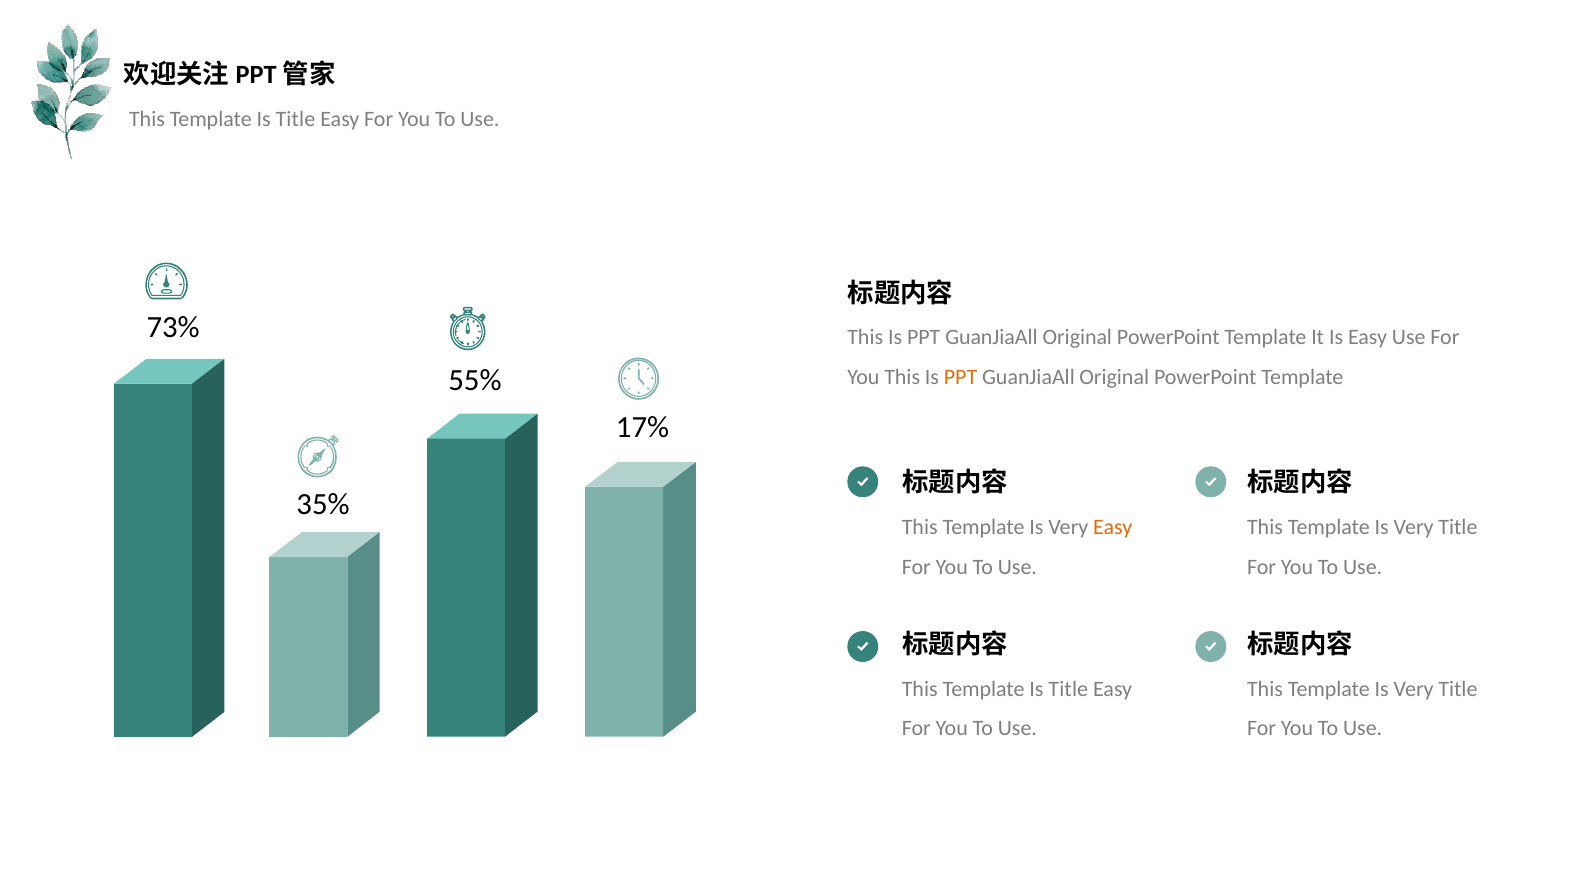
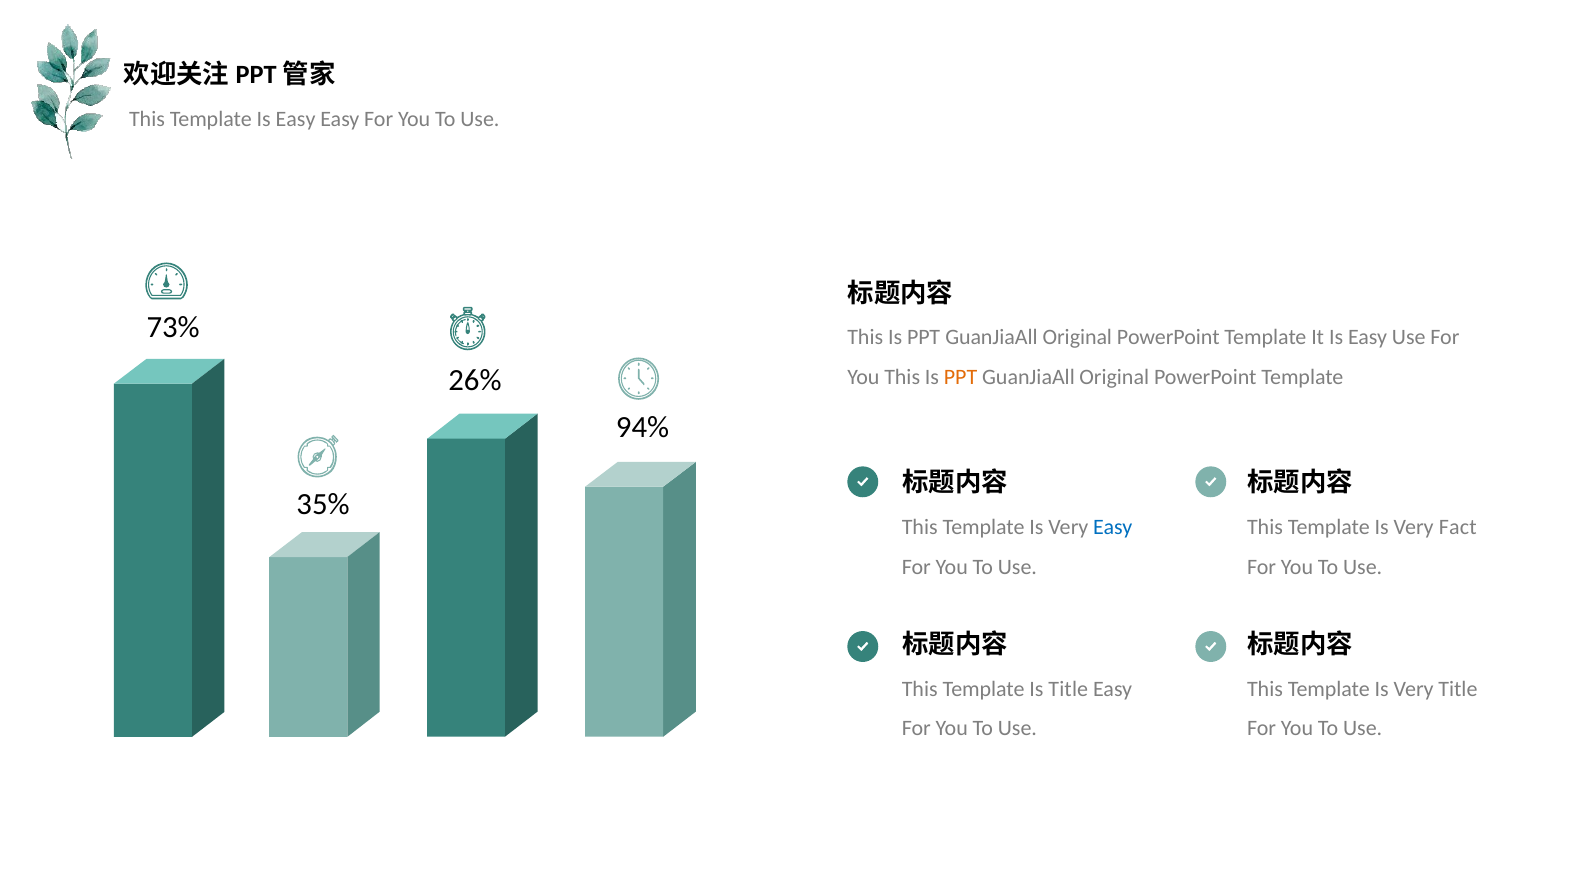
Title at (295, 119): Title -> Easy
55%: 55% -> 26%
17%: 17% -> 94%
Easy at (1113, 528) colour: orange -> blue
Title at (1458, 528): Title -> Fact
